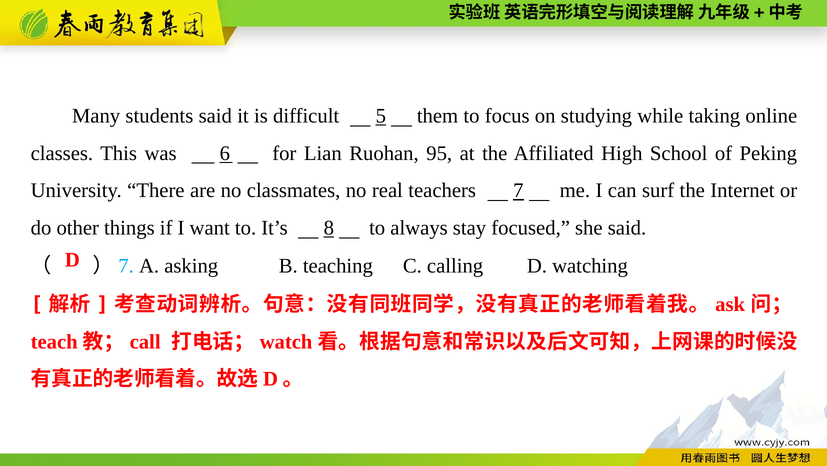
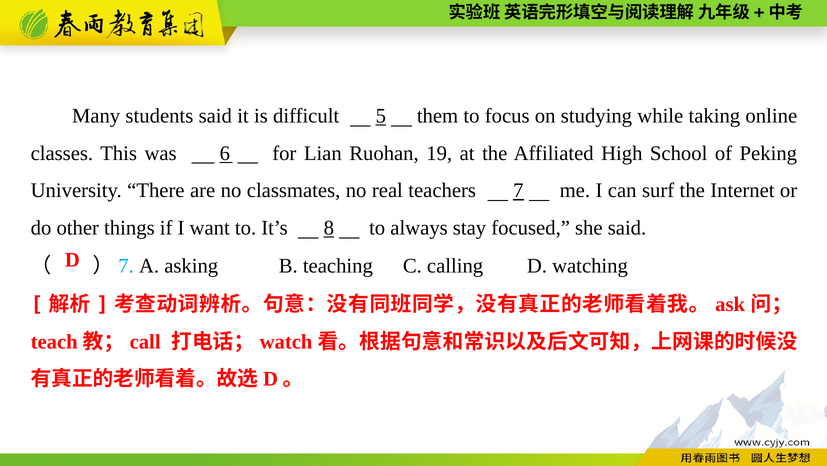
95: 95 -> 19
